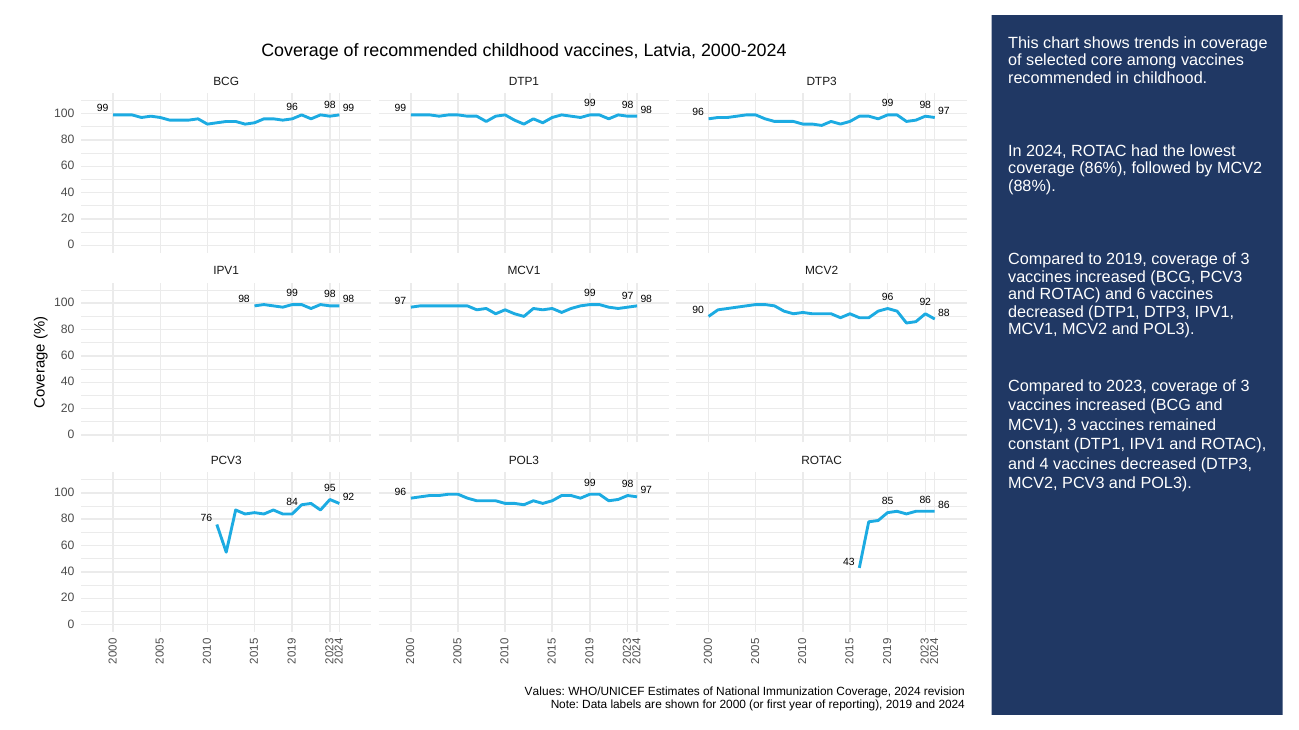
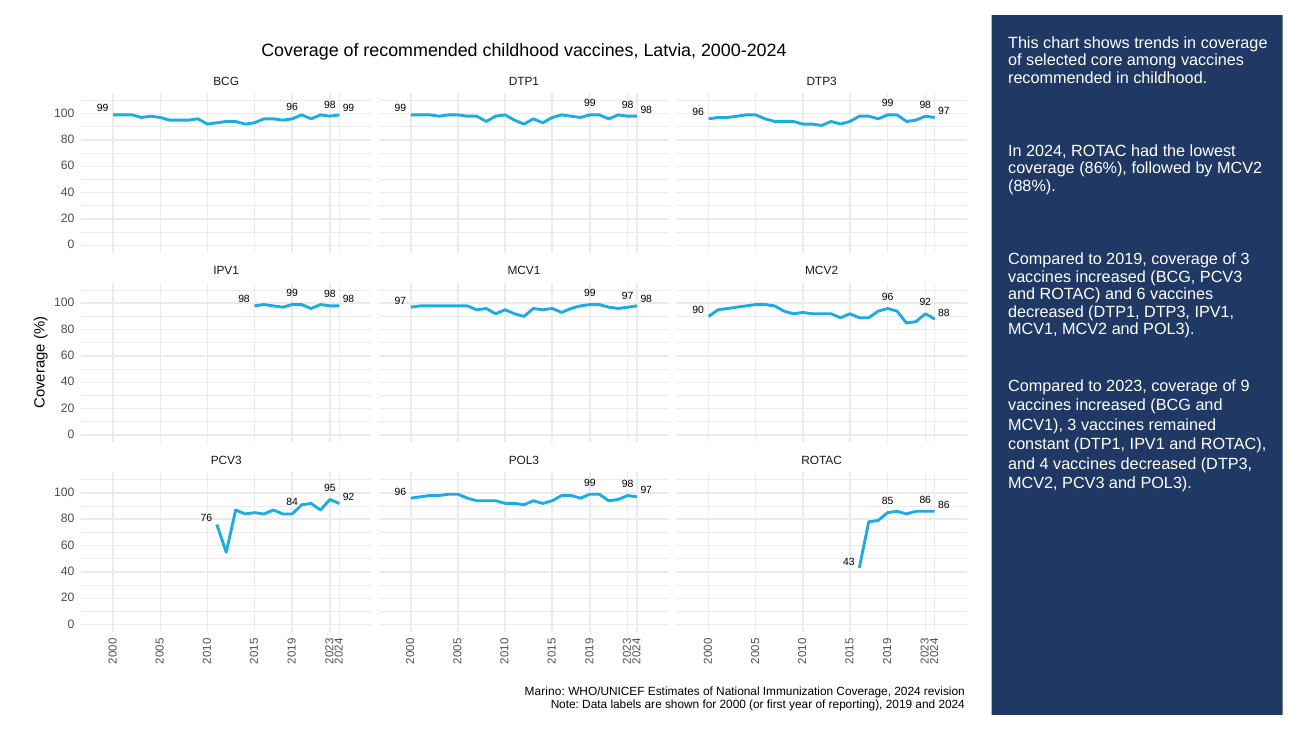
2023 coverage of 3: 3 -> 9
Values: Values -> Marino
